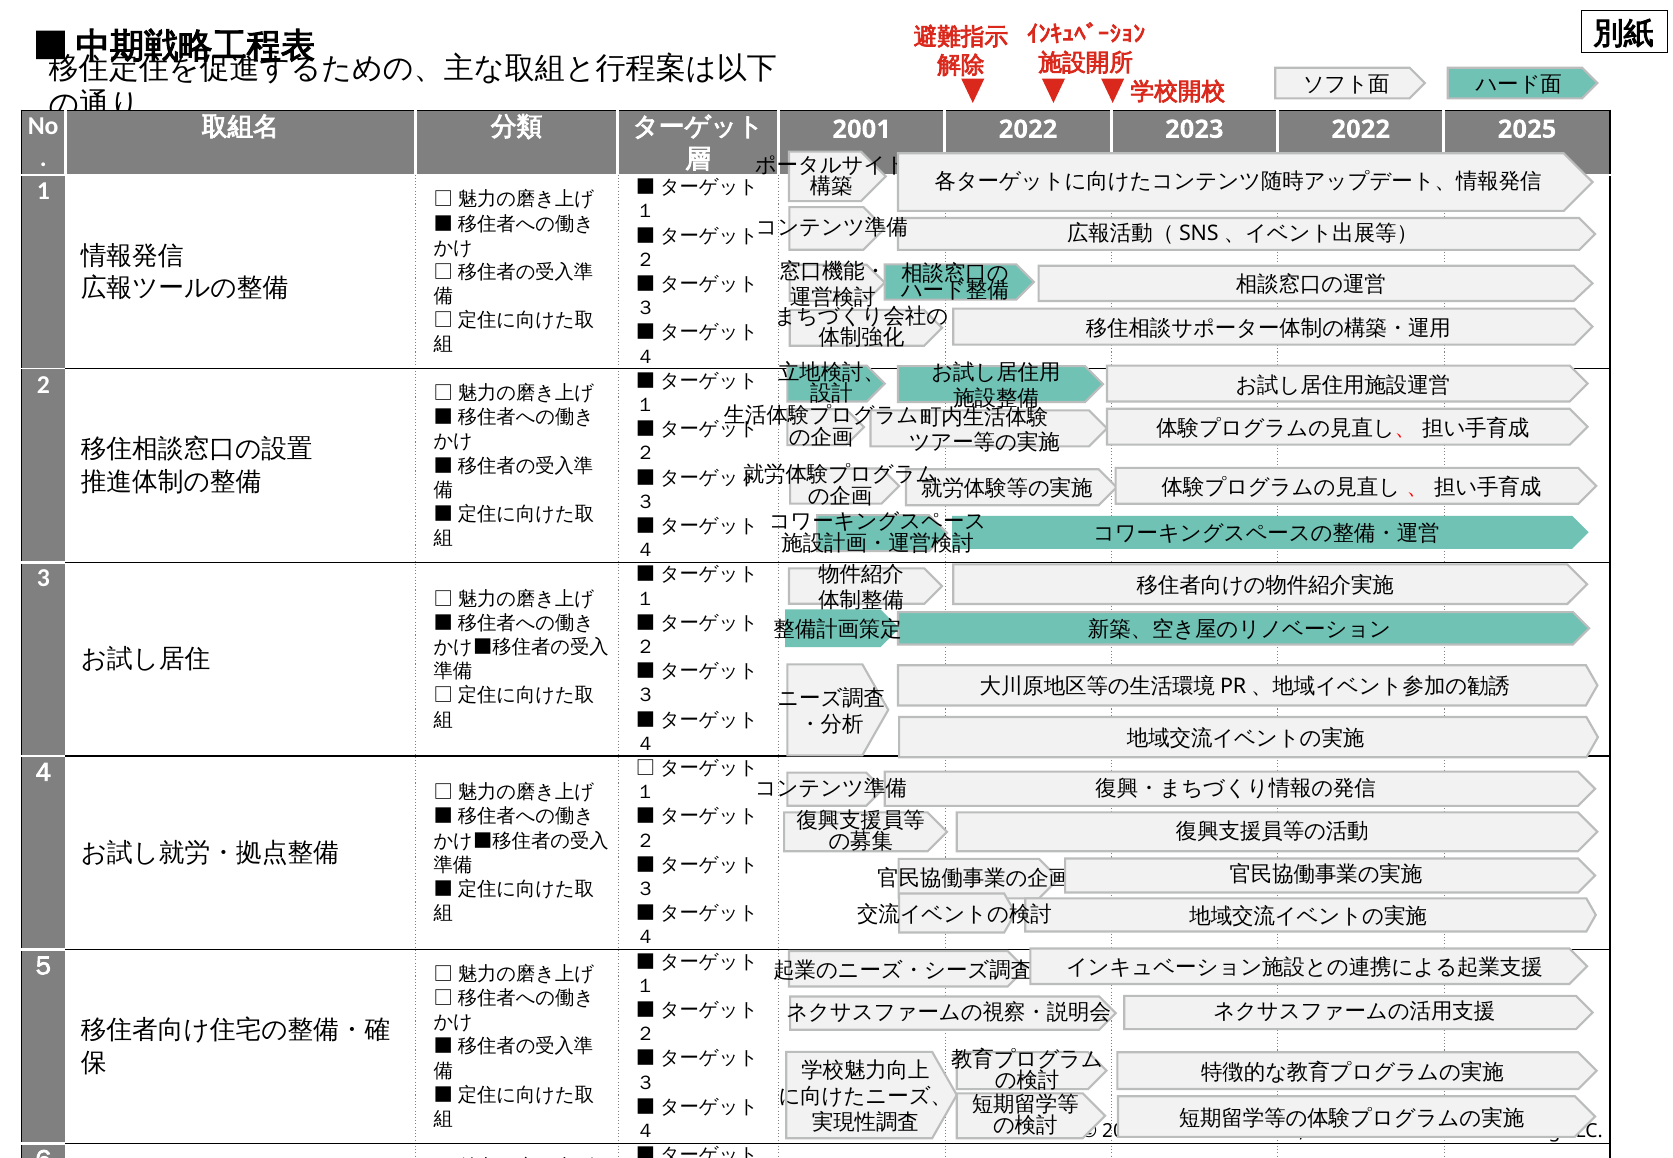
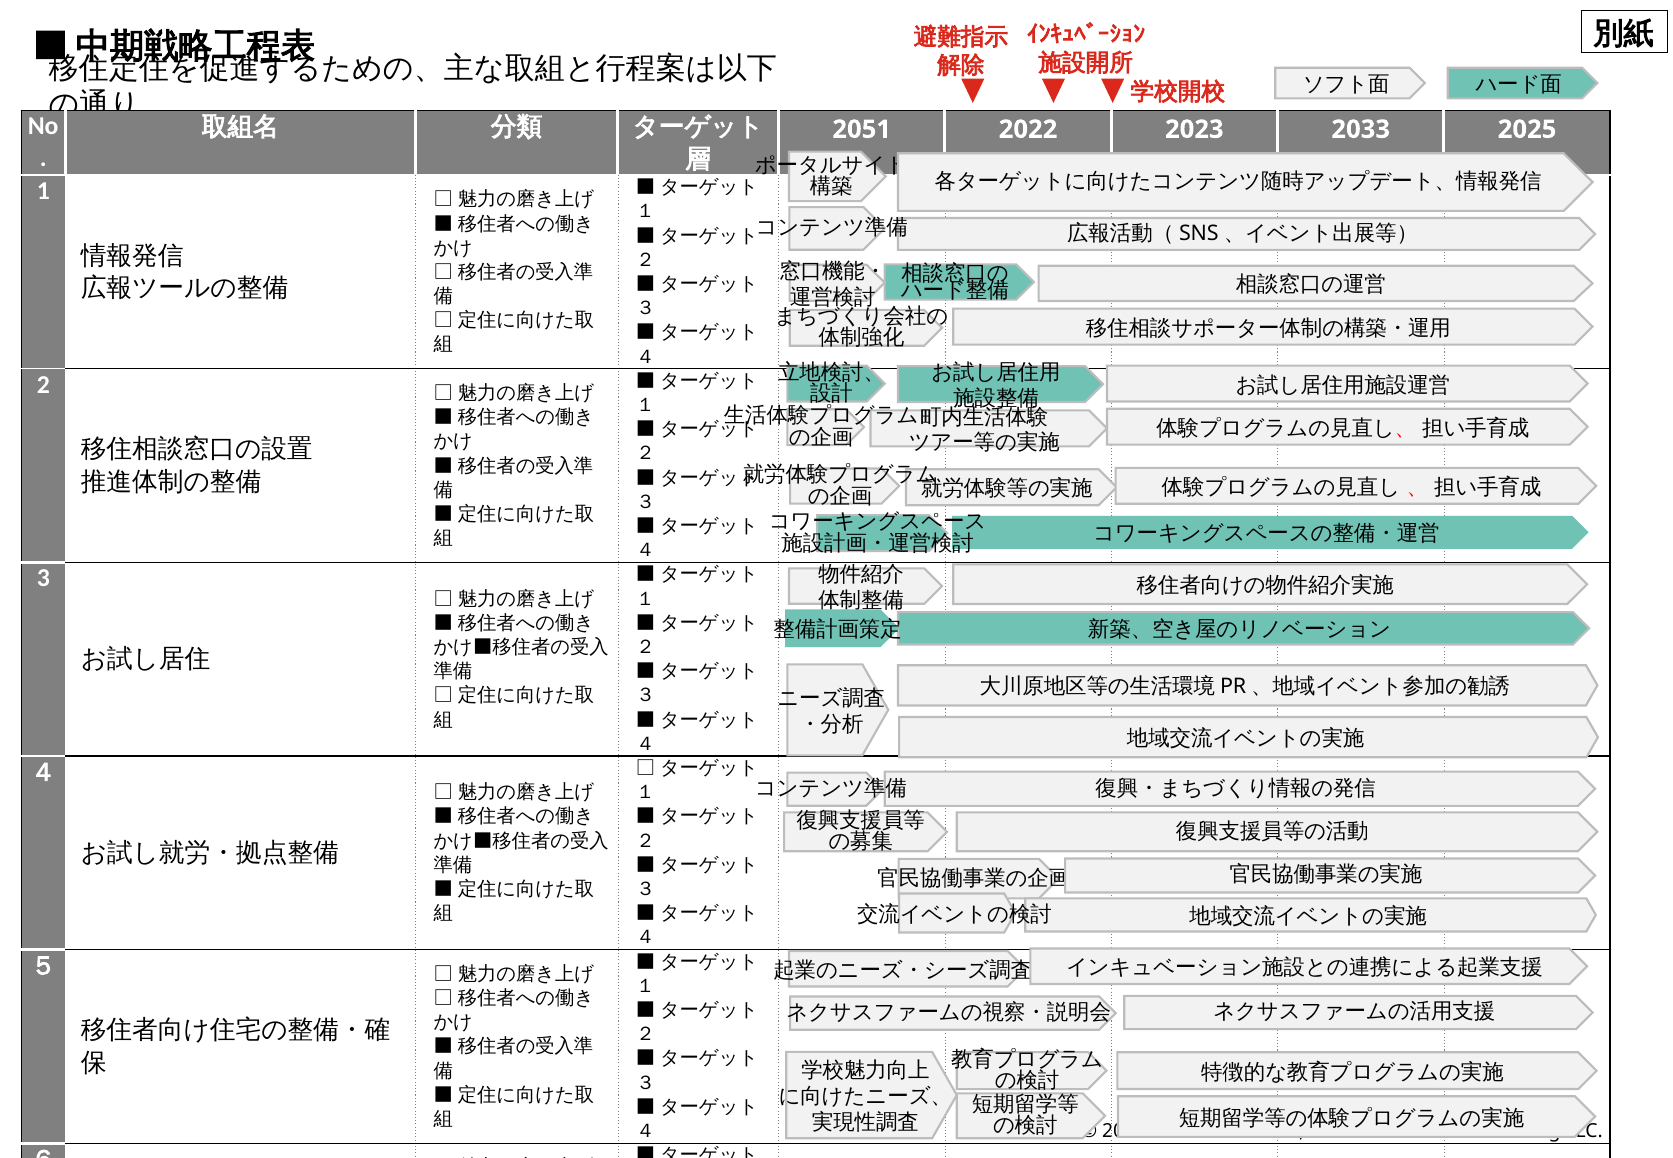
2001: 2001 -> 2051
2023 2022: 2022 -> 2033
